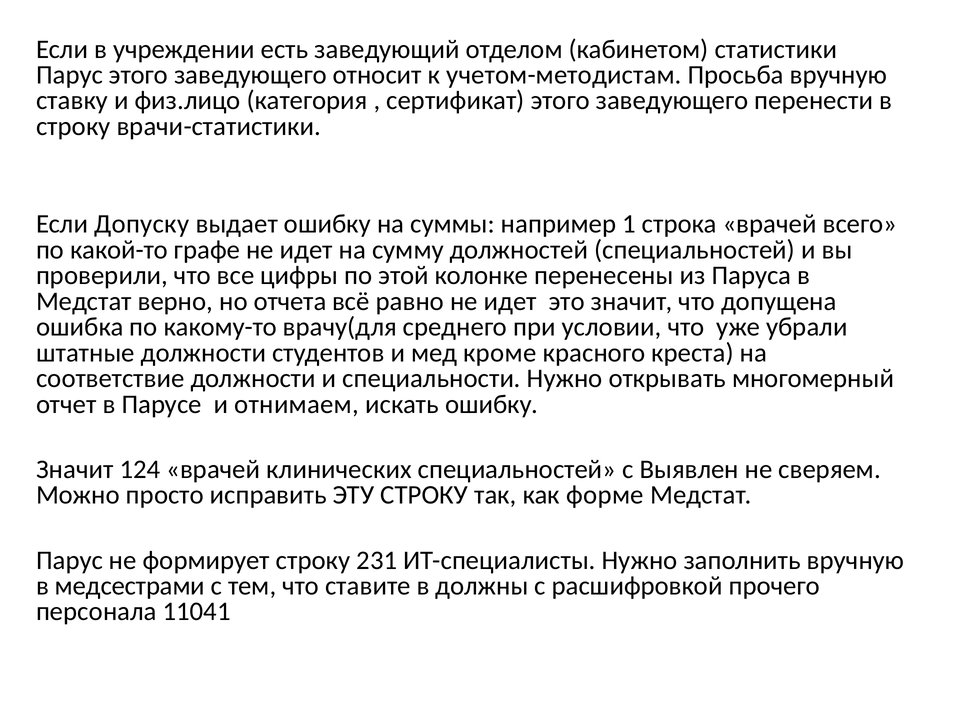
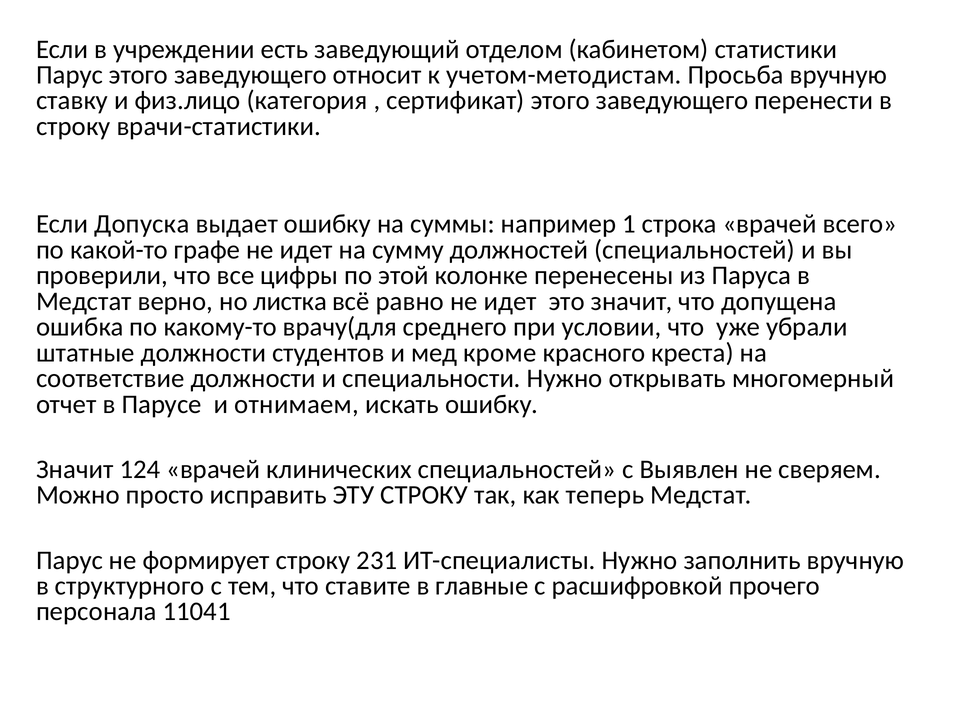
Допуску: Допуску -> Допуска
отчета: отчета -> листка
форме: форме -> теперь
медсестрами: медсестрами -> структурного
должны: должны -> главные
